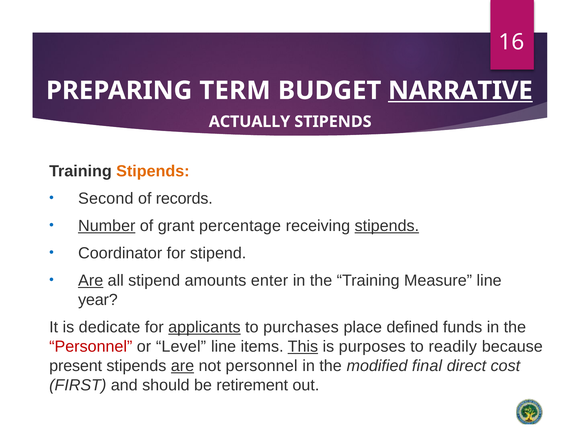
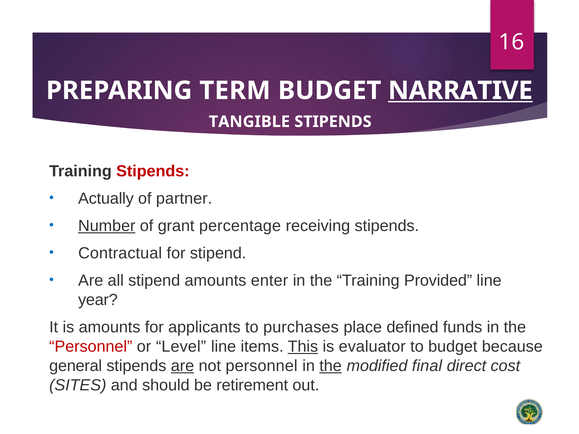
ACTUALLY: ACTUALLY -> TANGIBLE
Stipends at (153, 171) colour: orange -> red
Second: Second -> Actually
records: records -> partner
stipends at (387, 226) underline: present -> none
Coordinator: Coordinator -> Contractual
Are at (91, 281) underline: present -> none
Measure: Measure -> Provided
is dedicate: dedicate -> amounts
applicants underline: present -> none
purposes: purposes -> evaluator
to readily: readily -> budget
present: present -> general
the at (331, 366) underline: none -> present
FIRST: FIRST -> SITES
